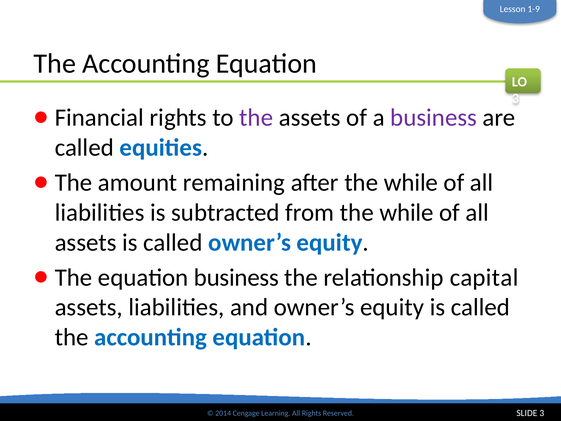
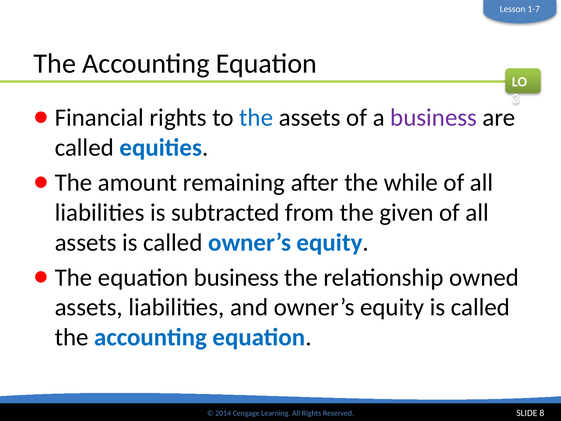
1-9: 1-9 -> 1-7
the at (256, 118) colour: purple -> blue
from the while: while -> given
capital: capital -> owned
SLIDE 3: 3 -> 8
